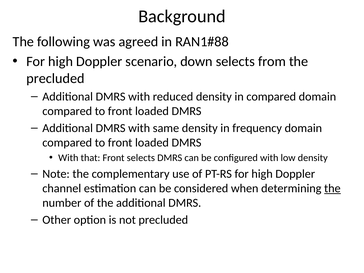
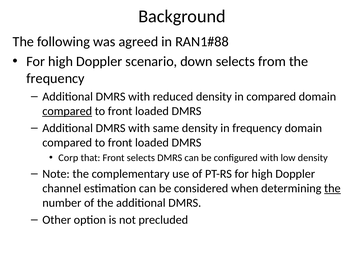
precluded at (56, 78): precluded -> frequency
compared at (67, 111) underline: none -> present
With at (68, 158): With -> Corp
